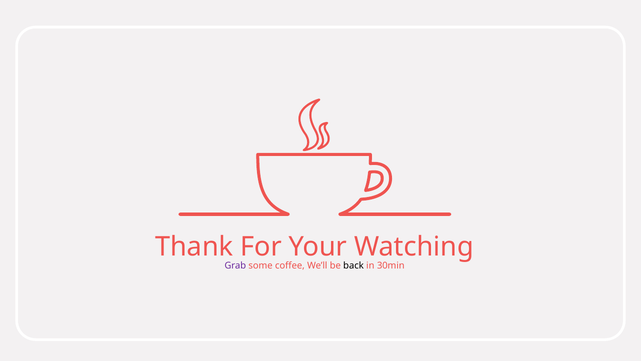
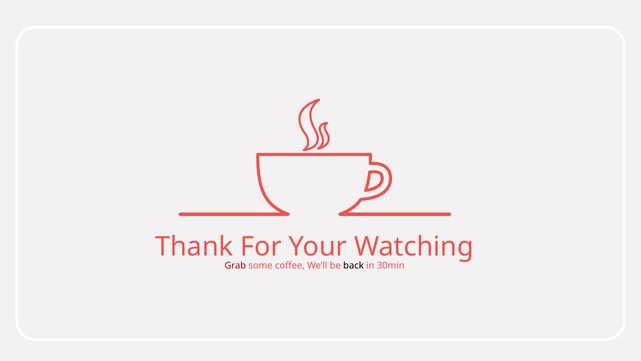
Grab colour: purple -> red
